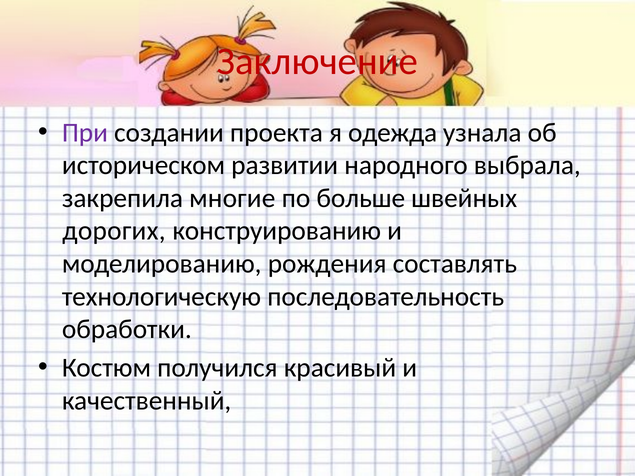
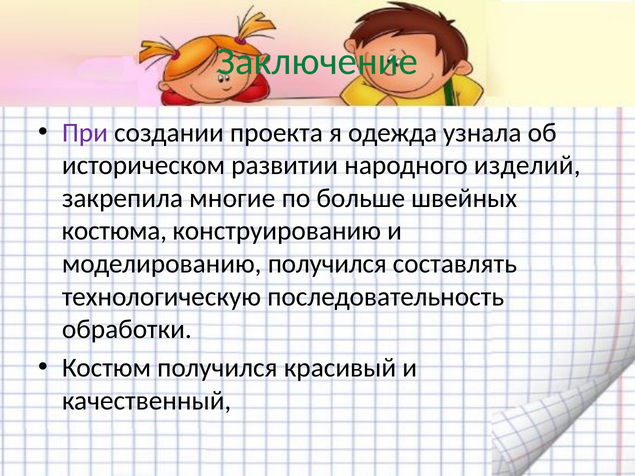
Заключение colour: red -> green
выбрала: выбрала -> изделий
дорогих: дорогих -> костюма
моделированию рождения: рождения -> получился
